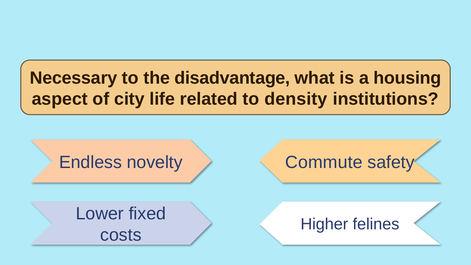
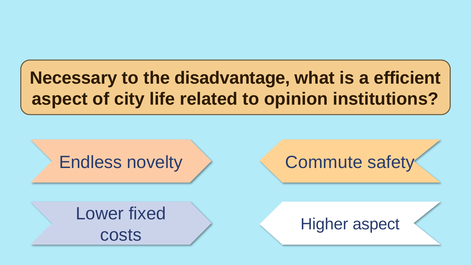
housing: housing -> efficient
density: density -> opinion
Higher felines: felines -> aspect
